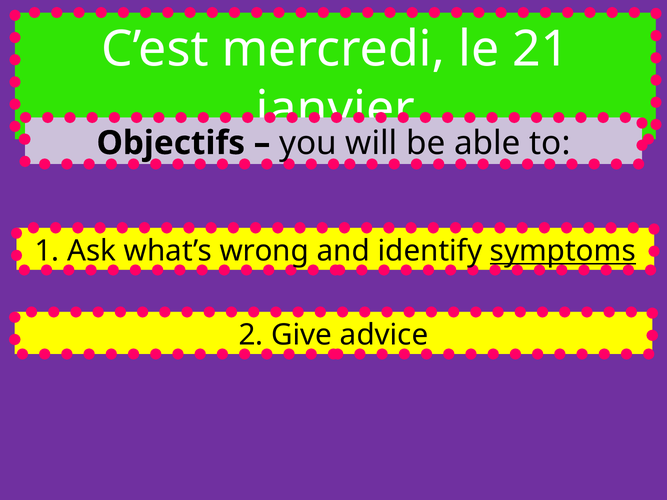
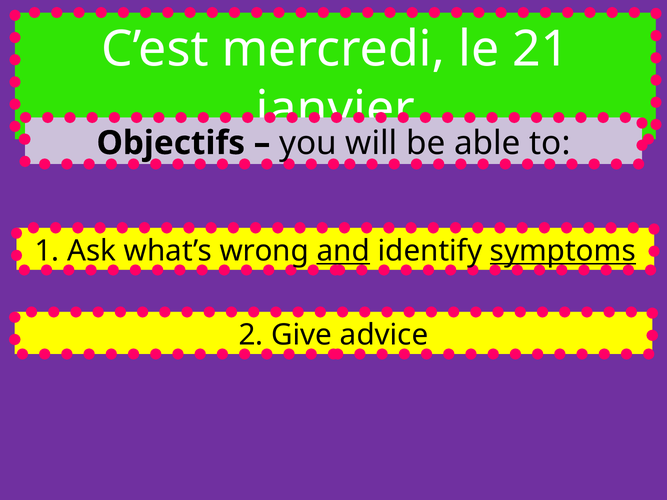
and underline: none -> present
